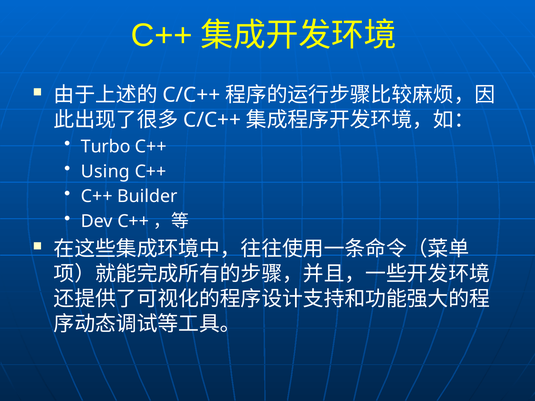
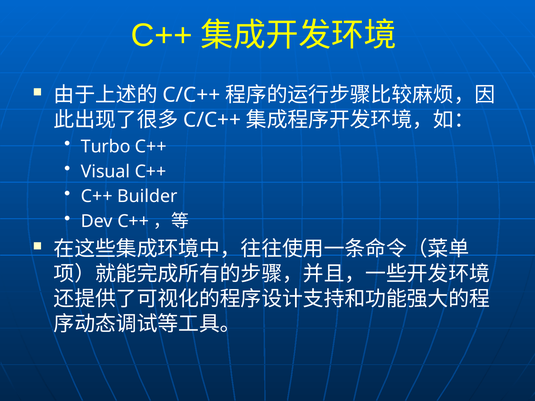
Using: Using -> Visual
